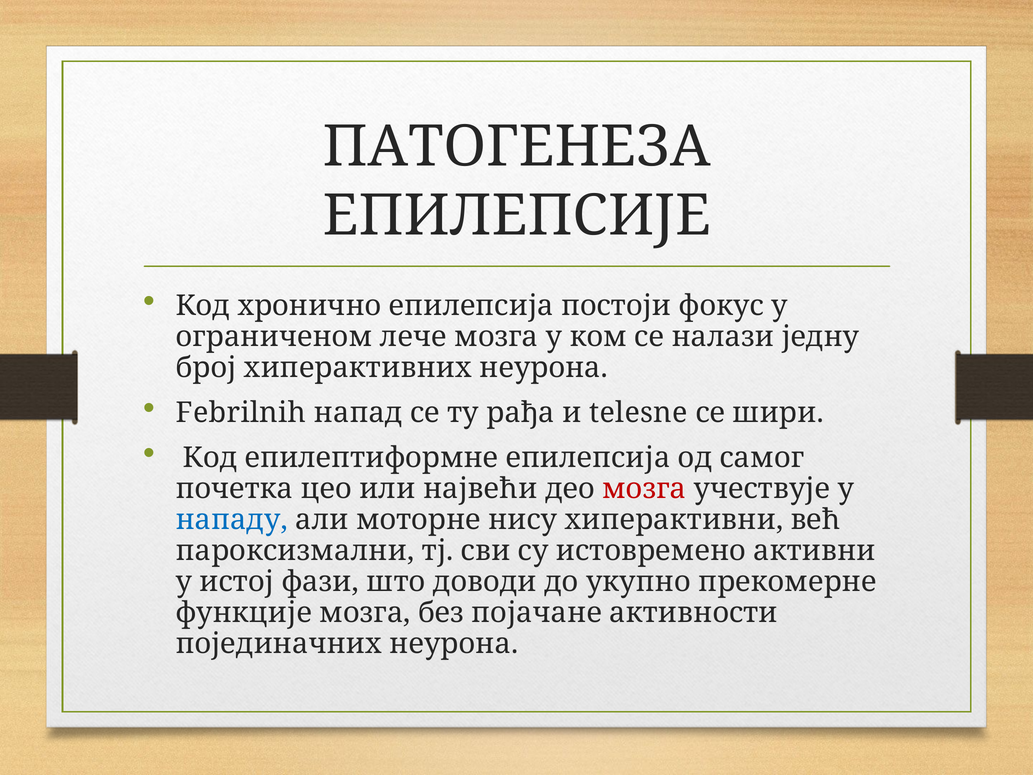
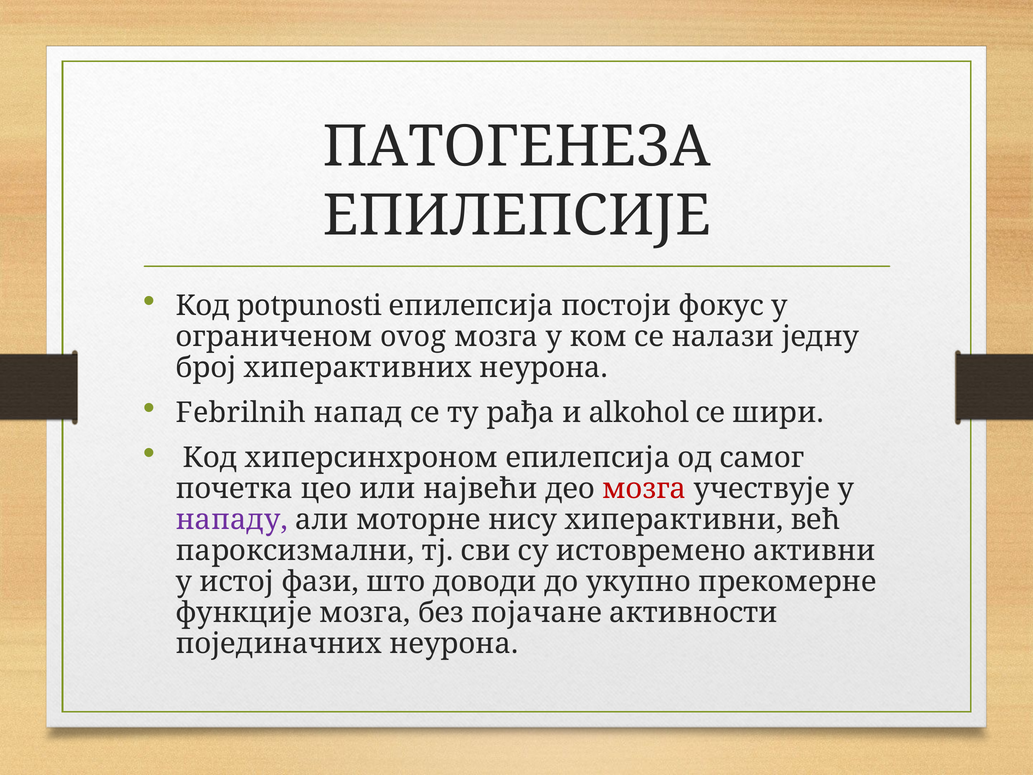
хронично: хронично -> potpunosti
лече: лече -> ovog
telesne: telesne -> alkohol
епилептиформне: епилептиформне -> хиперсинхроном
нападу colour: blue -> purple
